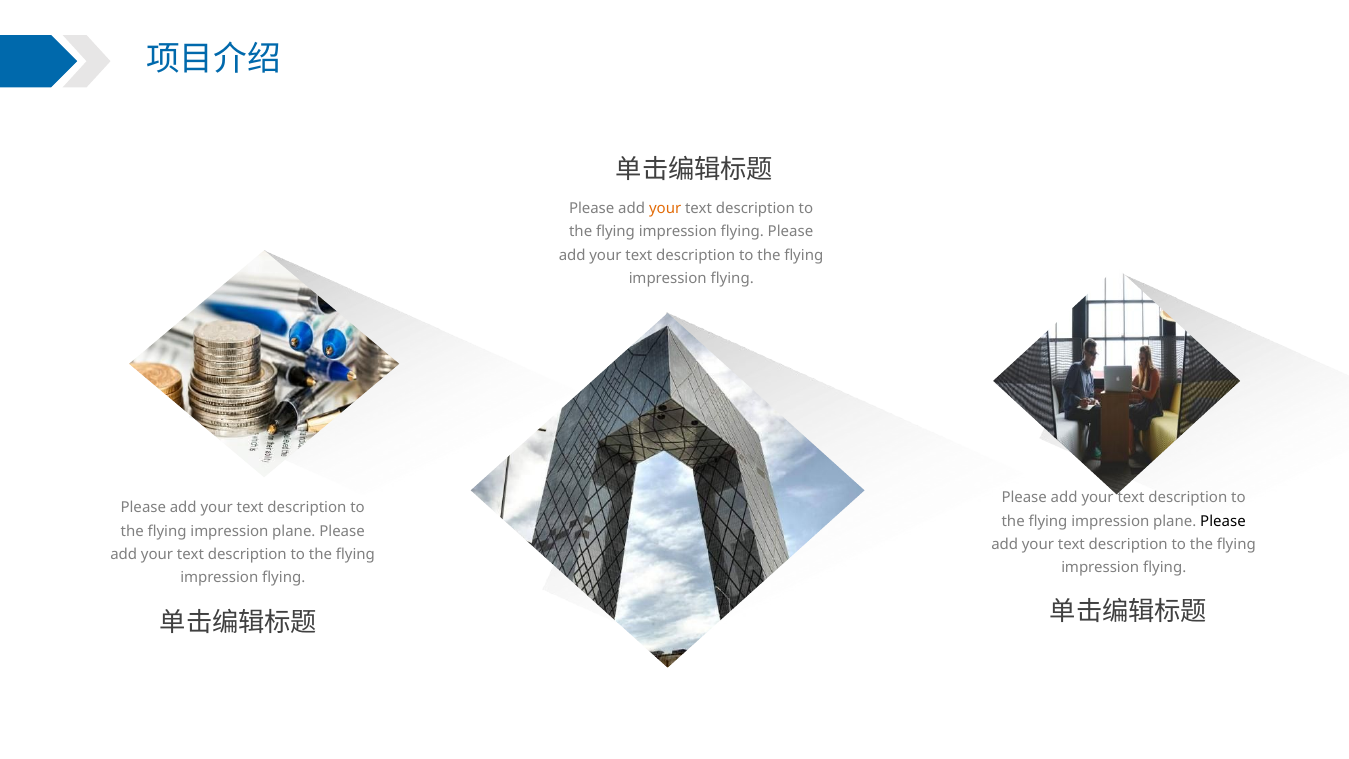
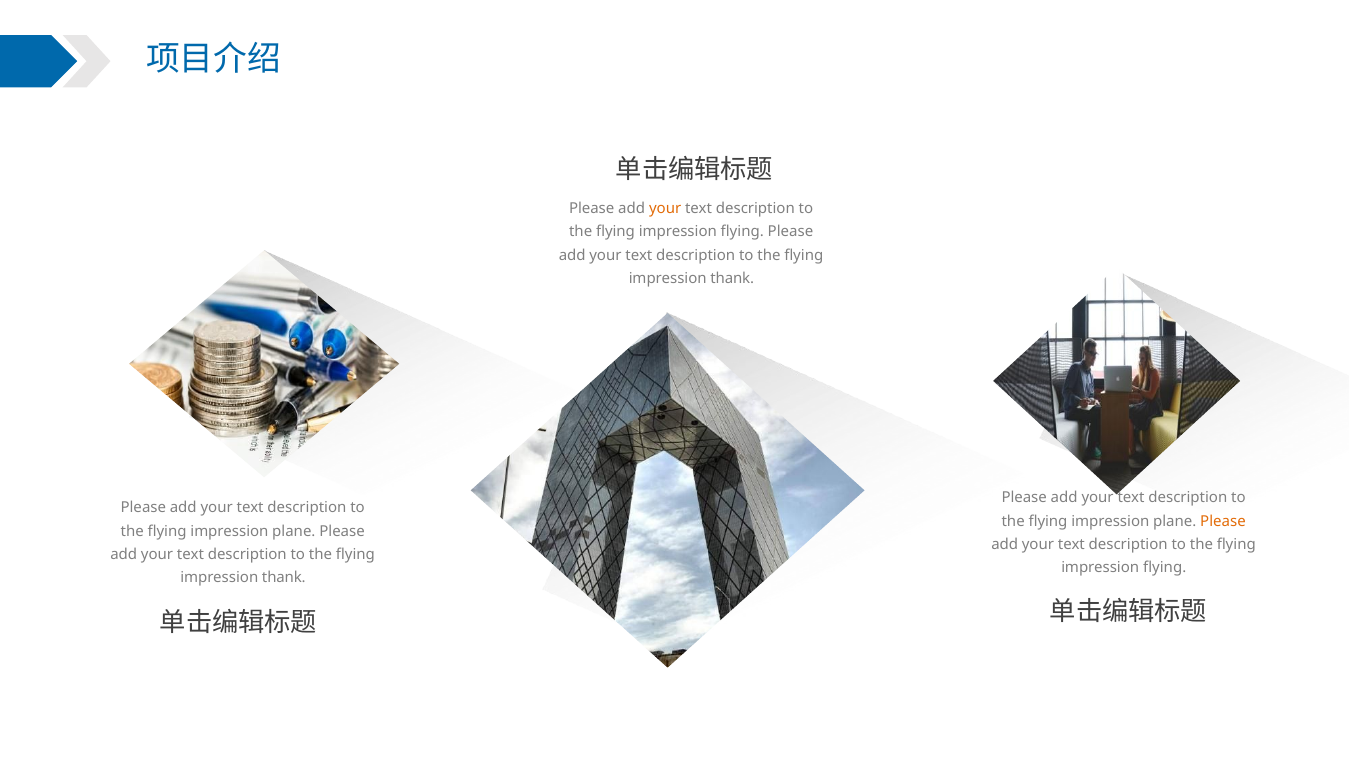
flying at (732, 279): flying -> thank
Please at (1223, 521) colour: black -> orange
flying at (284, 578): flying -> thank
